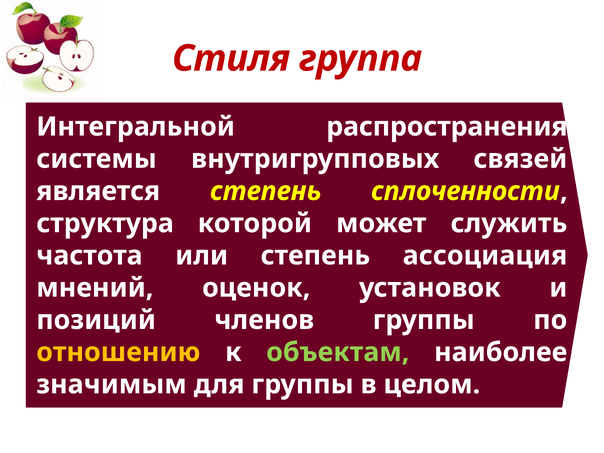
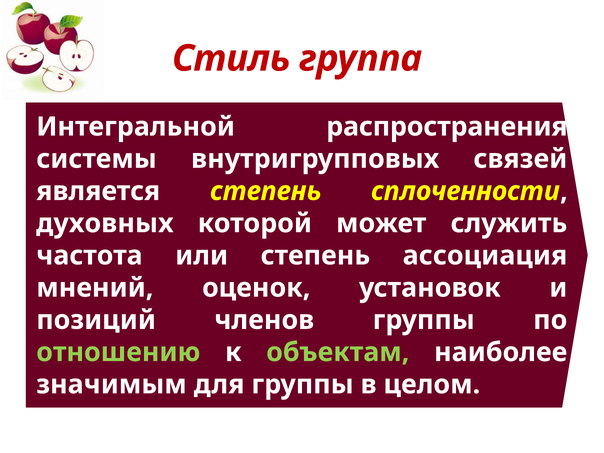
Стиля: Стиля -> Стиль
структура: структура -> духовных
отношению colour: yellow -> light green
